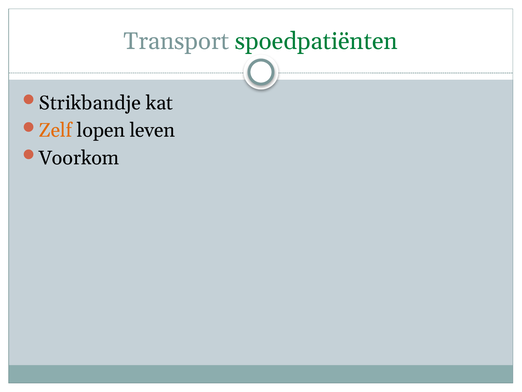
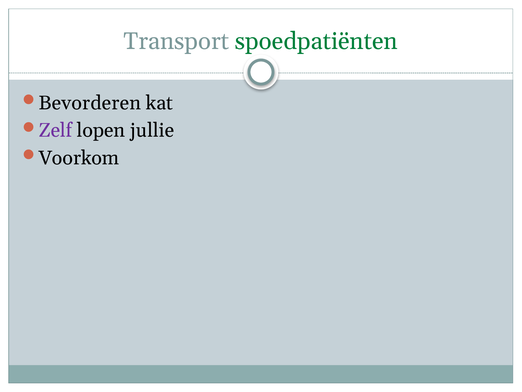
Strikbandje: Strikbandje -> Bevorderen
Zelf colour: orange -> purple
leven: leven -> jullie
